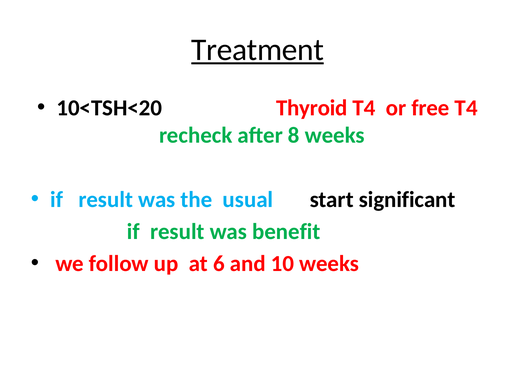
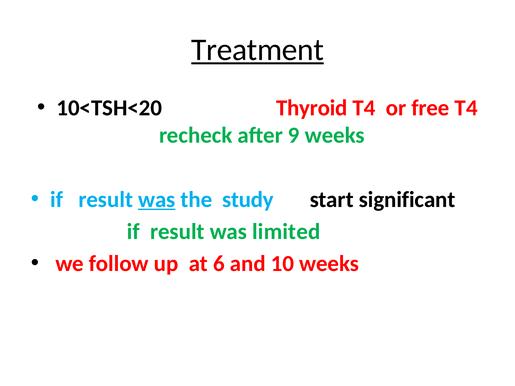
8: 8 -> 9
was at (157, 200) underline: none -> present
usual: usual -> study
benefit: benefit -> limited
